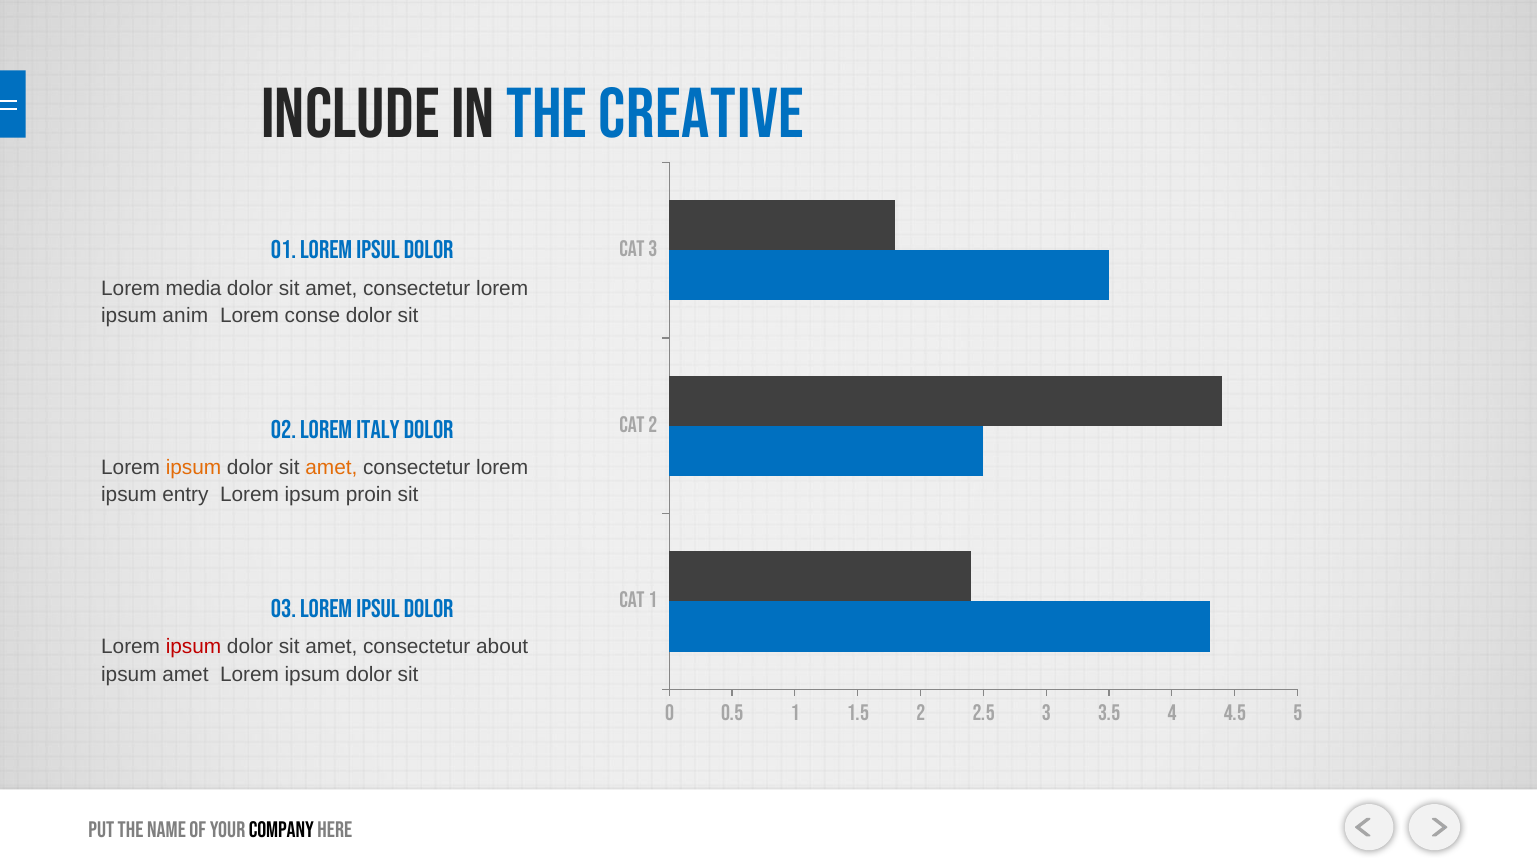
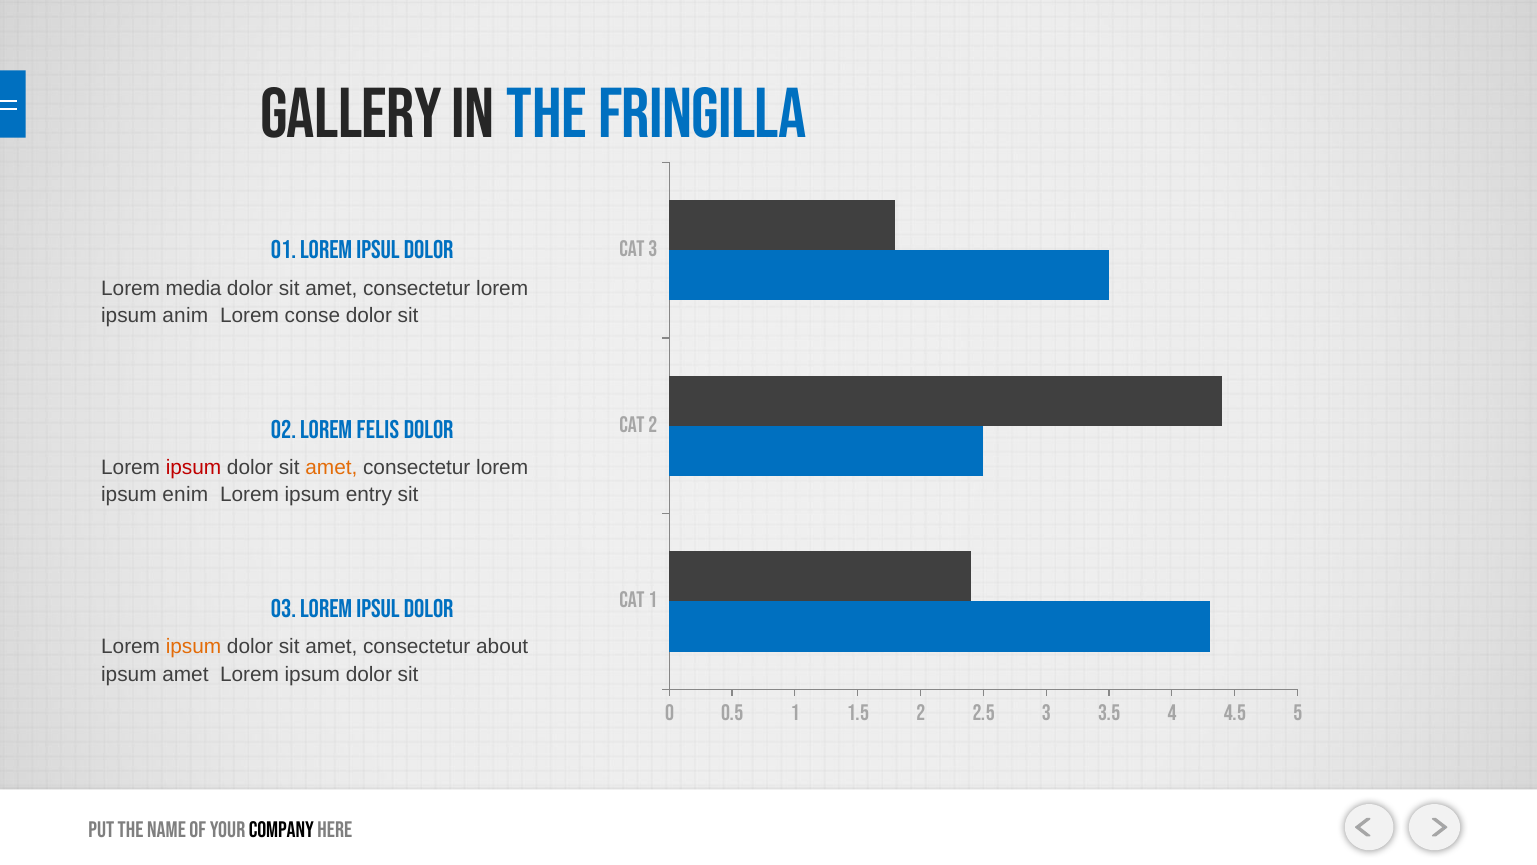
INCLUDE: INCLUDE -> GALLERY
CREATIVE: CREATIVE -> FRINGILLA
ITALY: ITALY -> FELIS
ipsum at (194, 467) colour: orange -> red
entry: entry -> enim
proin: proin -> entry
ipsum at (194, 646) colour: red -> orange
